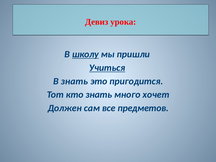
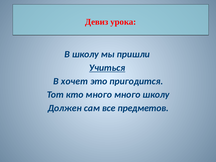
школу at (85, 54) underline: present -> none
В знать: знать -> хочет
кто знать: знать -> много
много хочет: хочет -> школу
